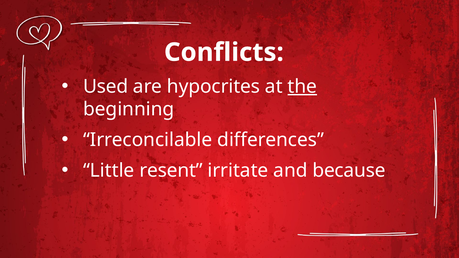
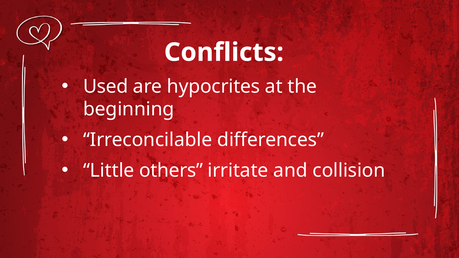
the underline: present -> none
resent: resent -> others
because: because -> collision
